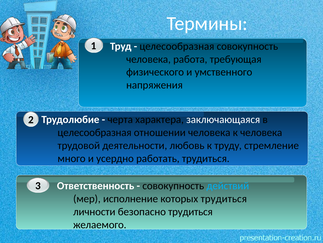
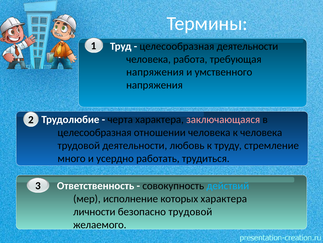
целесообразная совокупность: совокупность -> деятельности
физического at (155, 72): физического -> напряжения
заключающаяся colour: white -> pink
которых трудиться: трудиться -> характера
безопасно трудиться: трудиться -> трудовой
